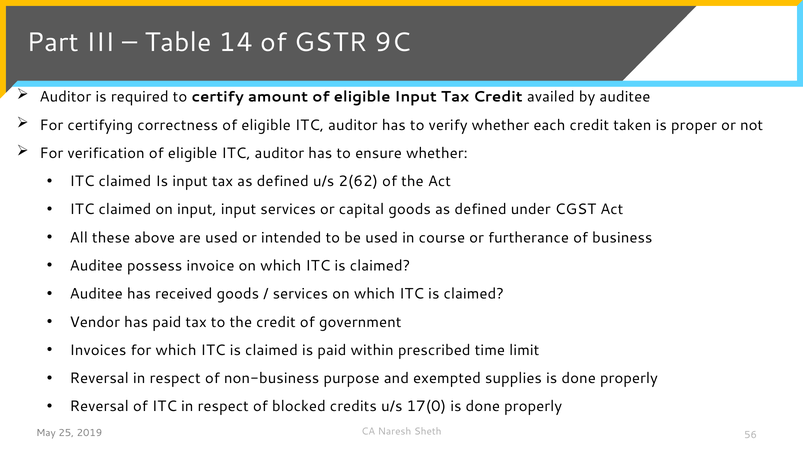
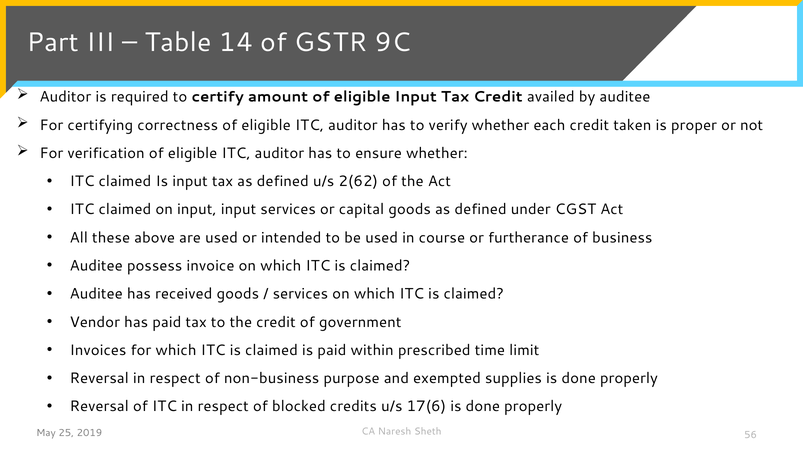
17(0: 17(0 -> 17(6
